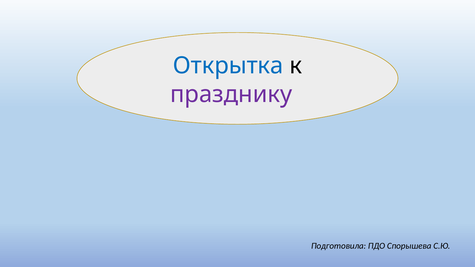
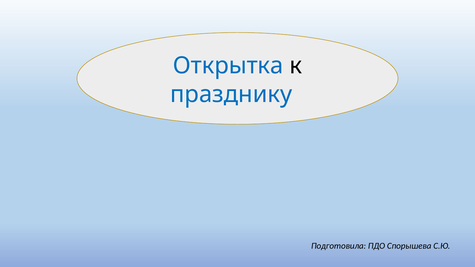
празднику colour: purple -> blue
